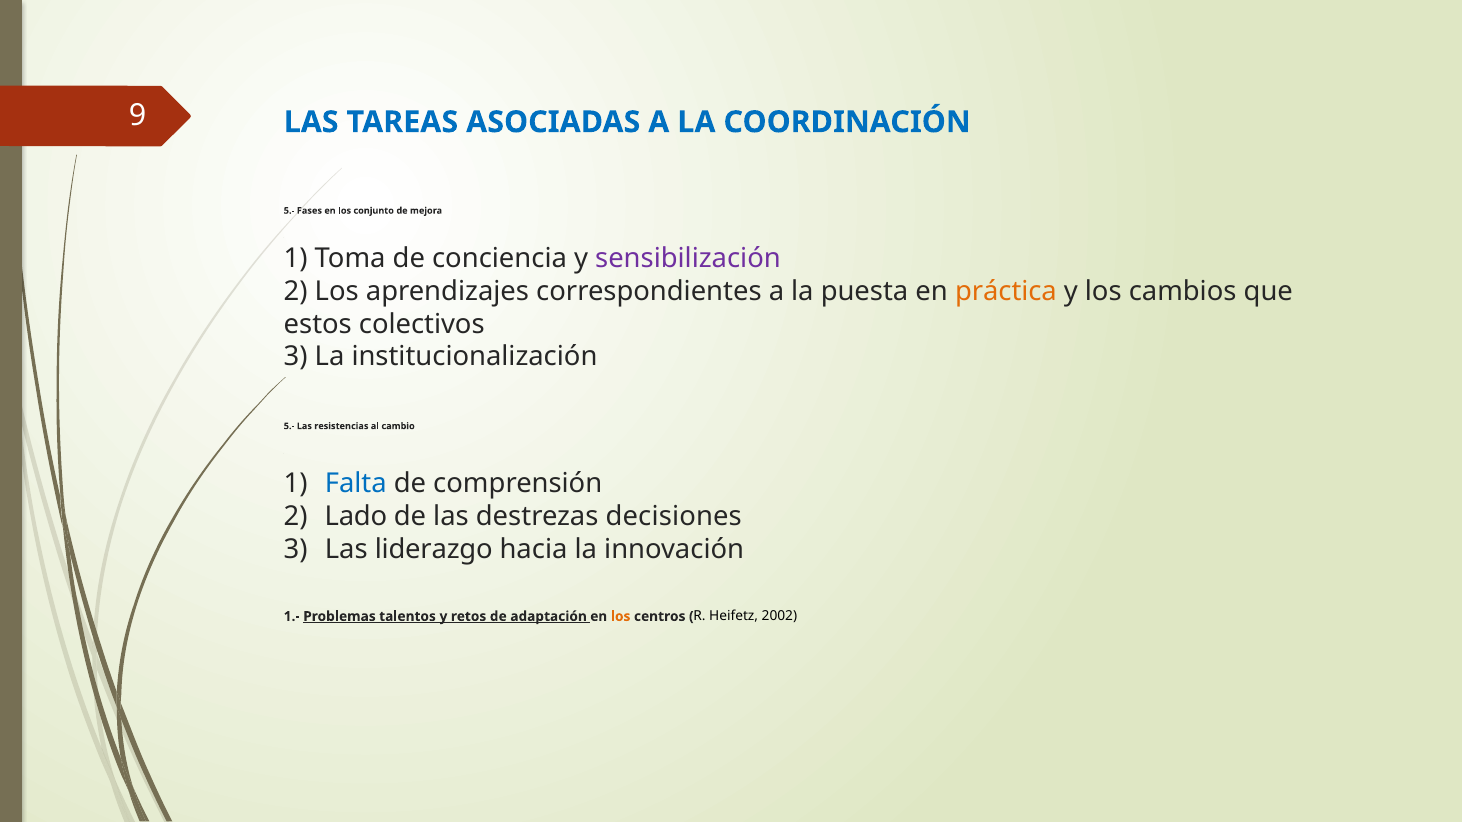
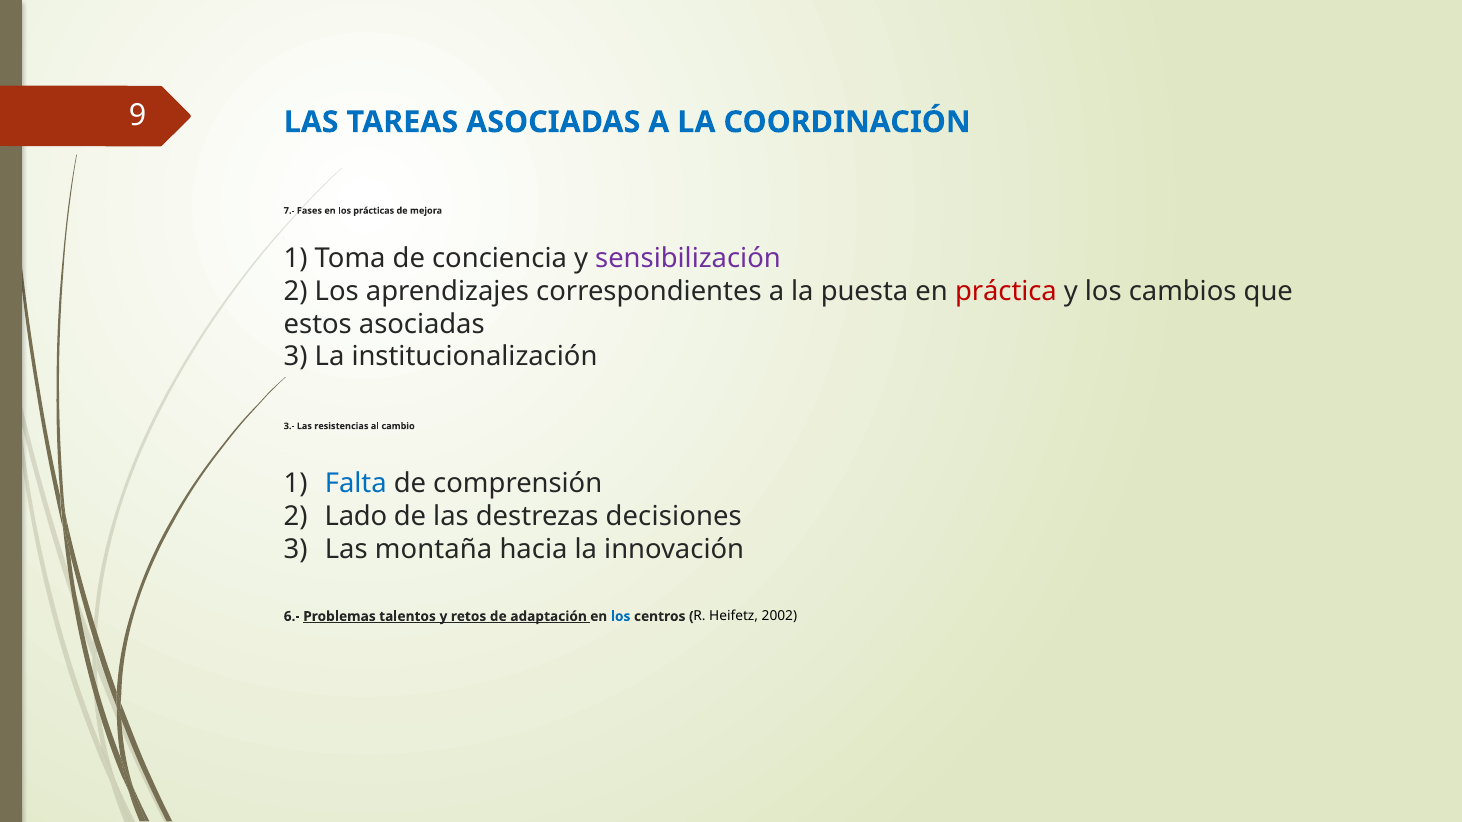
5.- at (289, 211): 5.- -> 7.-
conjunto: conjunto -> prácticas
práctica colour: orange -> red
estos colectivos: colectivos -> asociadas
5.- at (289, 426): 5.- -> 3.-
liderazgo: liderazgo -> montaña
1.-: 1.- -> 6.-
los at (621, 617) colour: orange -> blue
